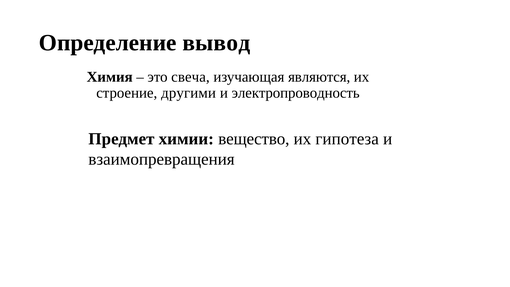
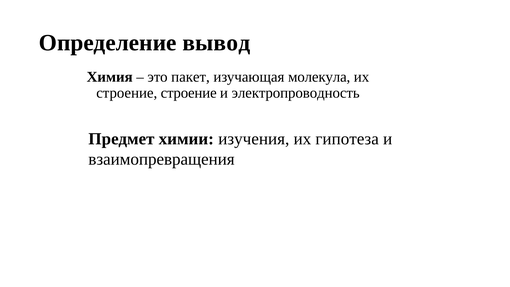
свеча: свеча -> пакет
являются: являются -> молекула
строение другими: другими -> строение
вещество: вещество -> изучения
